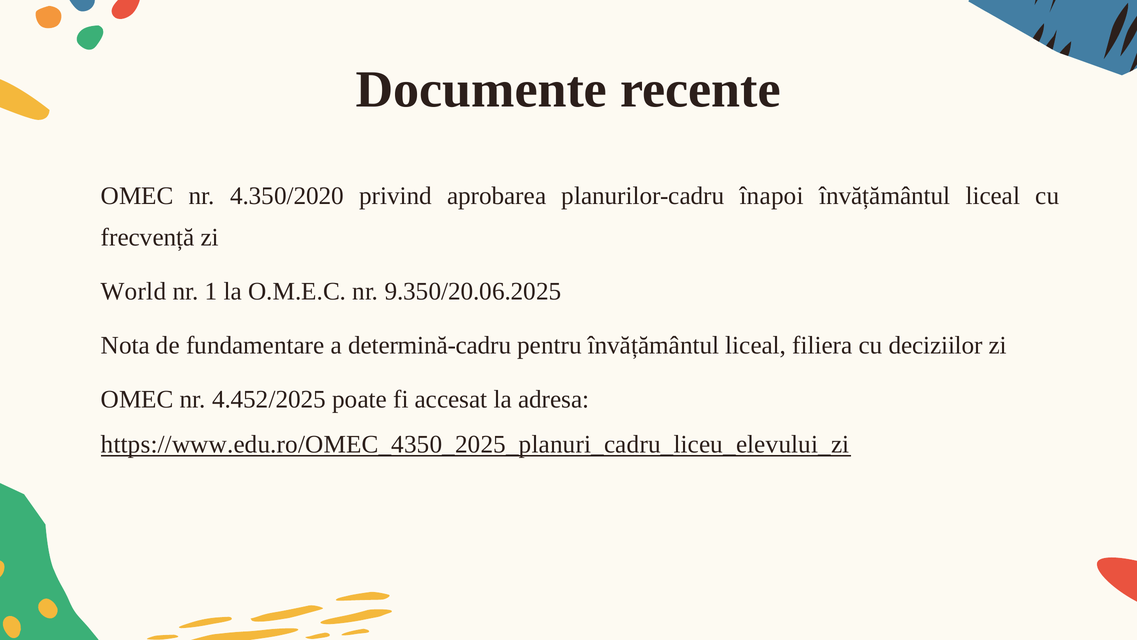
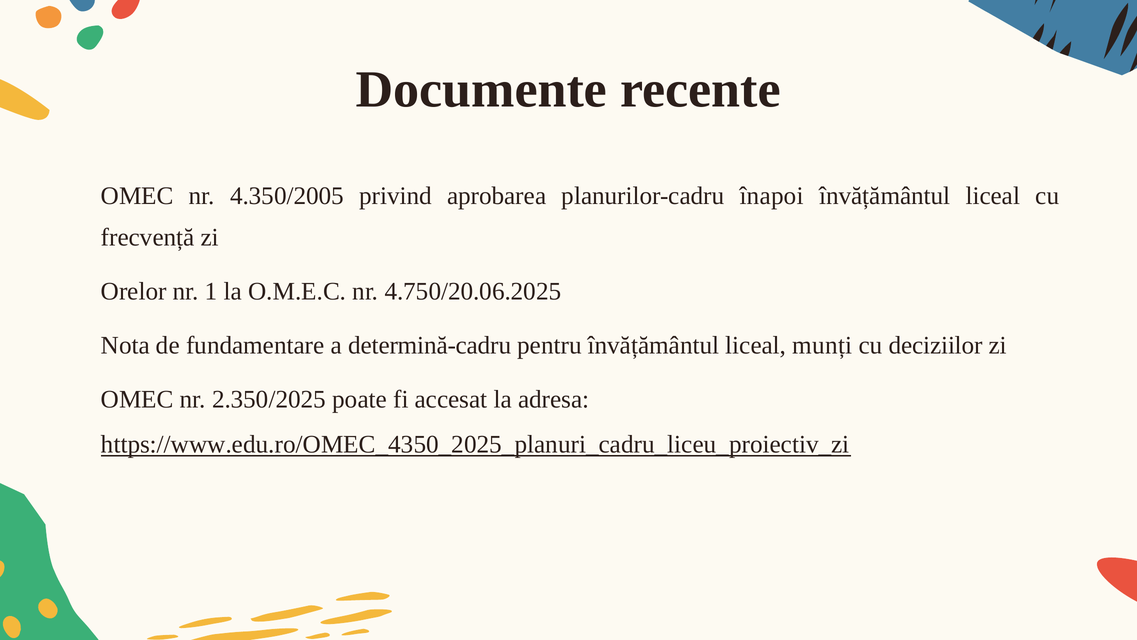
4.350/2020: 4.350/2020 -> 4.350/2005
World: World -> Orelor
9.350/20.06.2025: 9.350/20.06.2025 -> 4.750/20.06.2025
filiera: filiera -> munți
4.452/2025: 4.452/2025 -> 2.350/2025
https://www.edu.ro/OMEC_4350_2025_planuri_cadru_liceu_elevului_zi: https://www.edu.ro/OMEC_4350_2025_planuri_cadru_liceu_elevului_zi -> https://www.edu.ro/OMEC_4350_2025_planuri_cadru_liceu_proiectiv_zi
